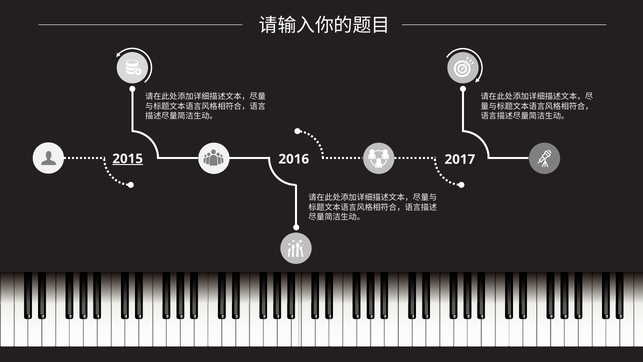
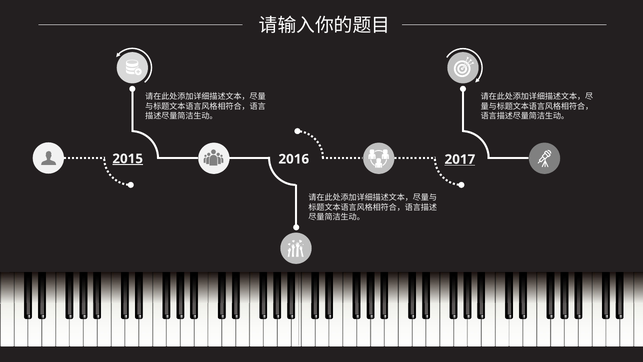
2017 underline: none -> present
